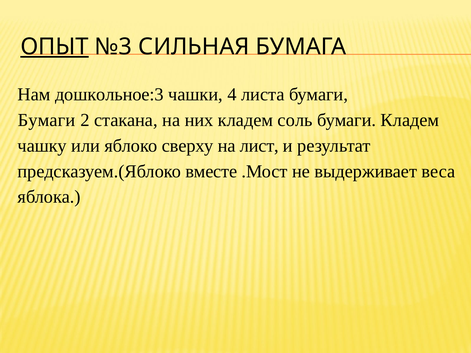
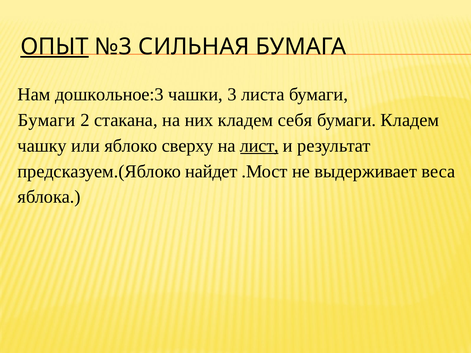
4: 4 -> 3
соль: соль -> себя
лист underline: none -> present
вместе: вместе -> найдет
